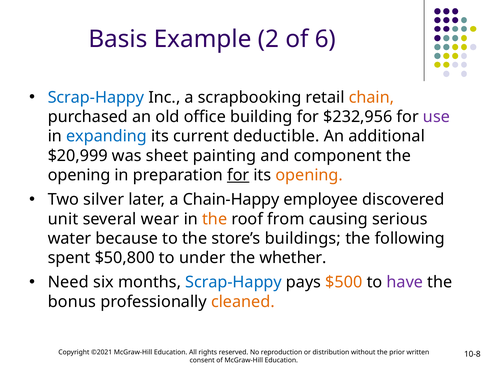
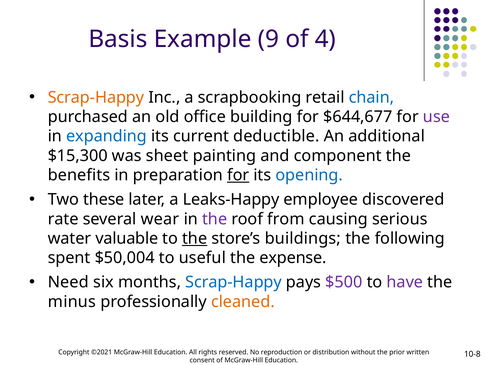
2: 2 -> 9
6: 6 -> 4
Scrap-Happy at (96, 97) colour: blue -> orange
chain colour: orange -> blue
$232,956: $232,956 -> $644,677
$20,999: $20,999 -> $15,300
opening at (79, 175): opening -> benefits
opening at (309, 175) colour: orange -> blue
silver: silver -> these
Chain-Happy: Chain-Happy -> Leaks-Happy
unit: unit -> rate
the at (215, 219) colour: orange -> purple
because: because -> valuable
the at (195, 239) underline: none -> present
$50,800: $50,800 -> $50,004
under: under -> useful
whether: whether -> expense
$500 colour: orange -> purple
bonus: bonus -> minus
